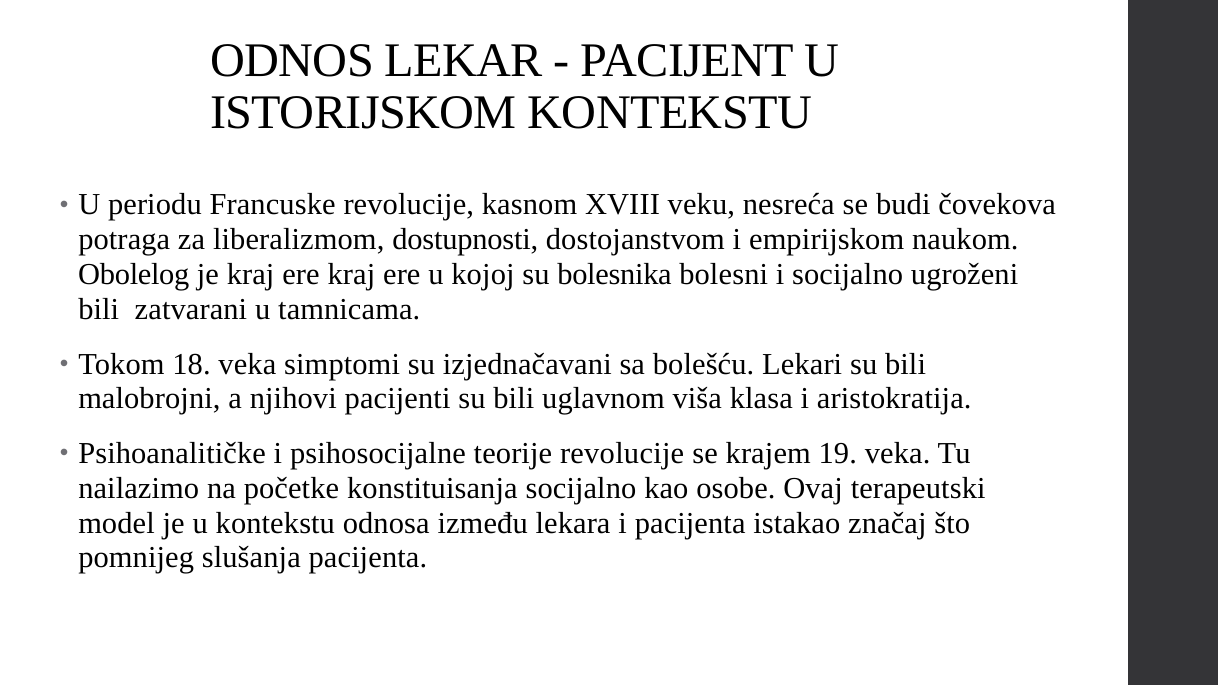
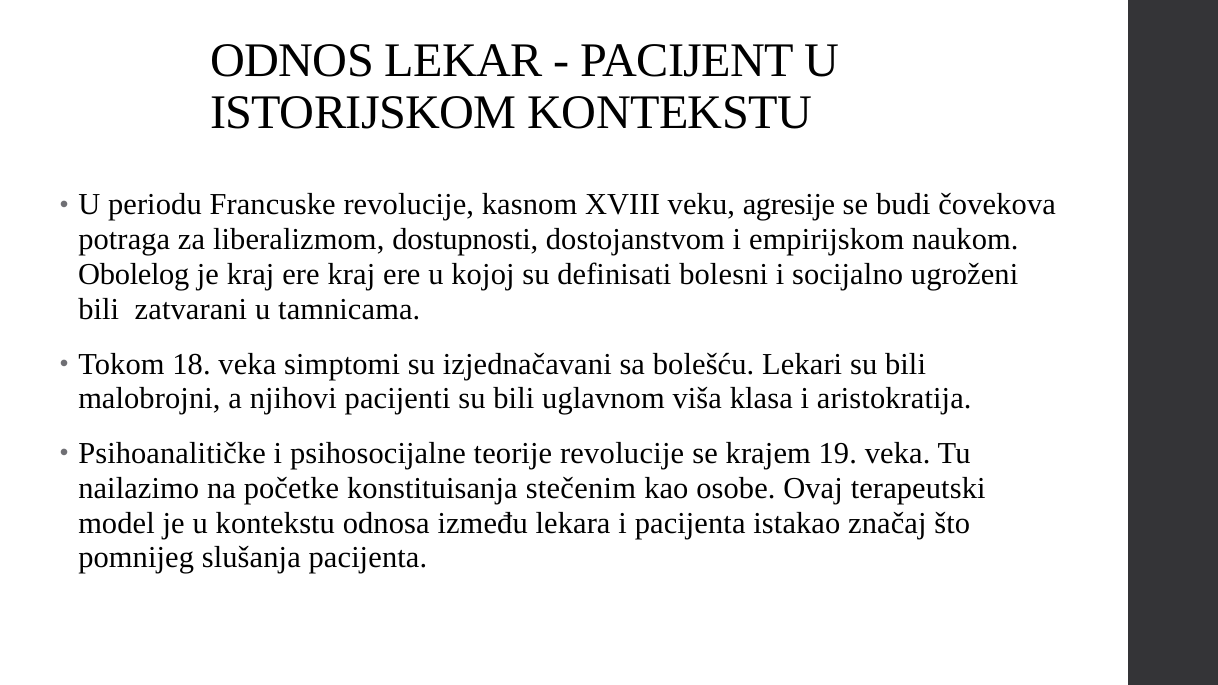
nesreća: nesreća -> agresije
bolesnika: bolesnika -> definisati
konstituisanja socijalno: socijalno -> stečenim
